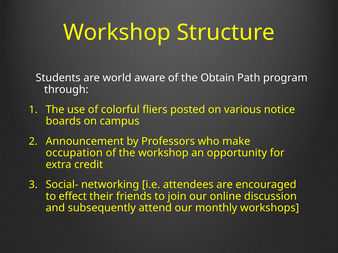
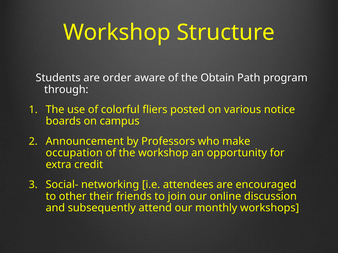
world: world -> order
effect: effect -> other
